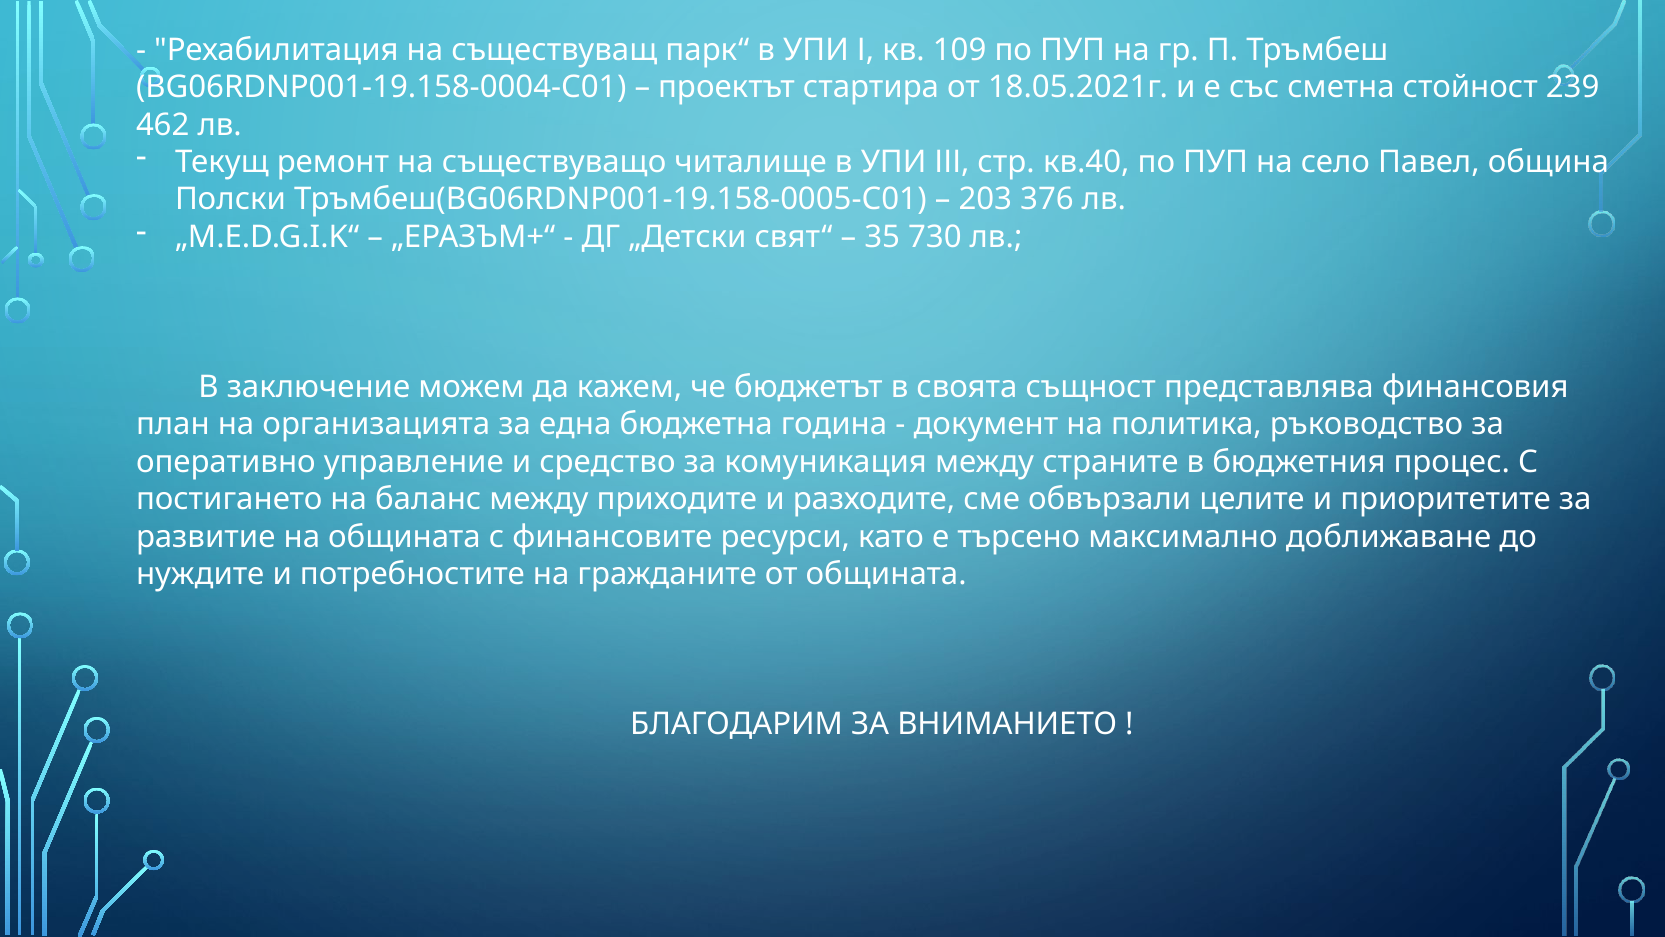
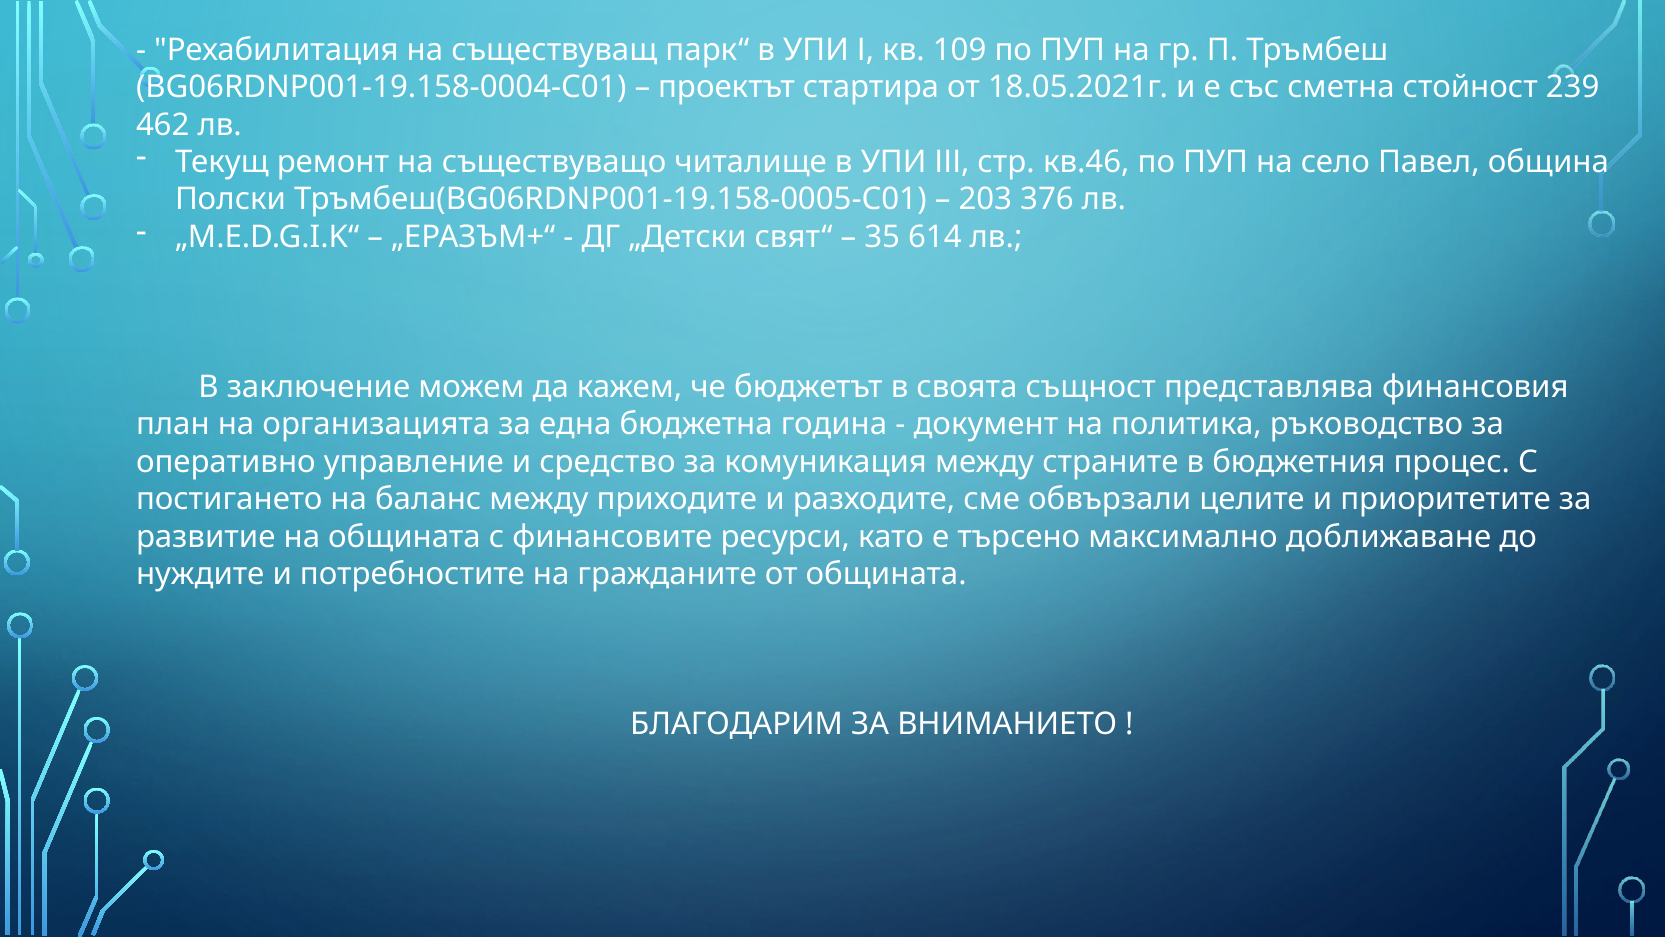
кв.40: кв.40 -> кв.46
730: 730 -> 614
